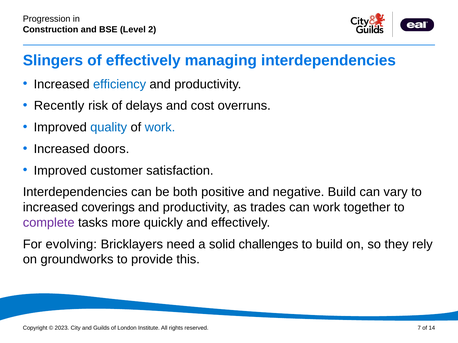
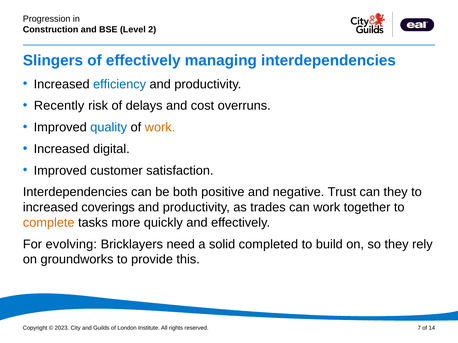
work at (160, 128) colour: blue -> orange
doors: doors -> digital
negative Build: Build -> Trust
can vary: vary -> they
complete colour: purple -> orange
challenges: challenges -> completed
